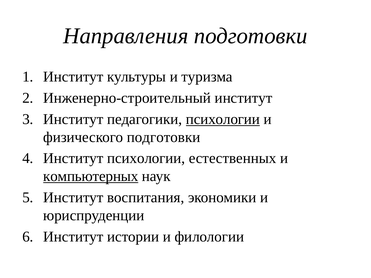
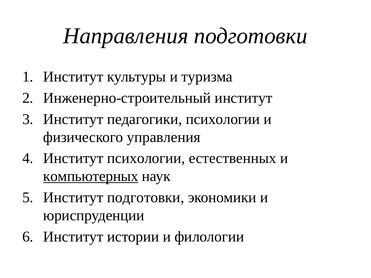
психологии at (223, 119) underline: present -> none
физического подготовки: подготовки -> управления
Институт воспитания: воспитания -> подготовки
